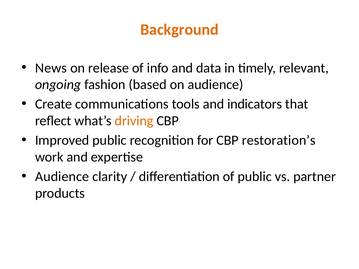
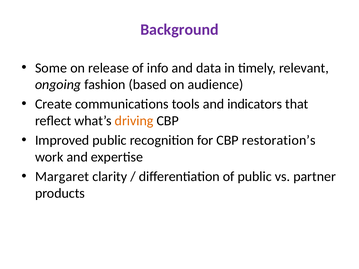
Background colour: orange -> purple
News: News -> Some
Audience at (62, 177): Audience -> Margaret
